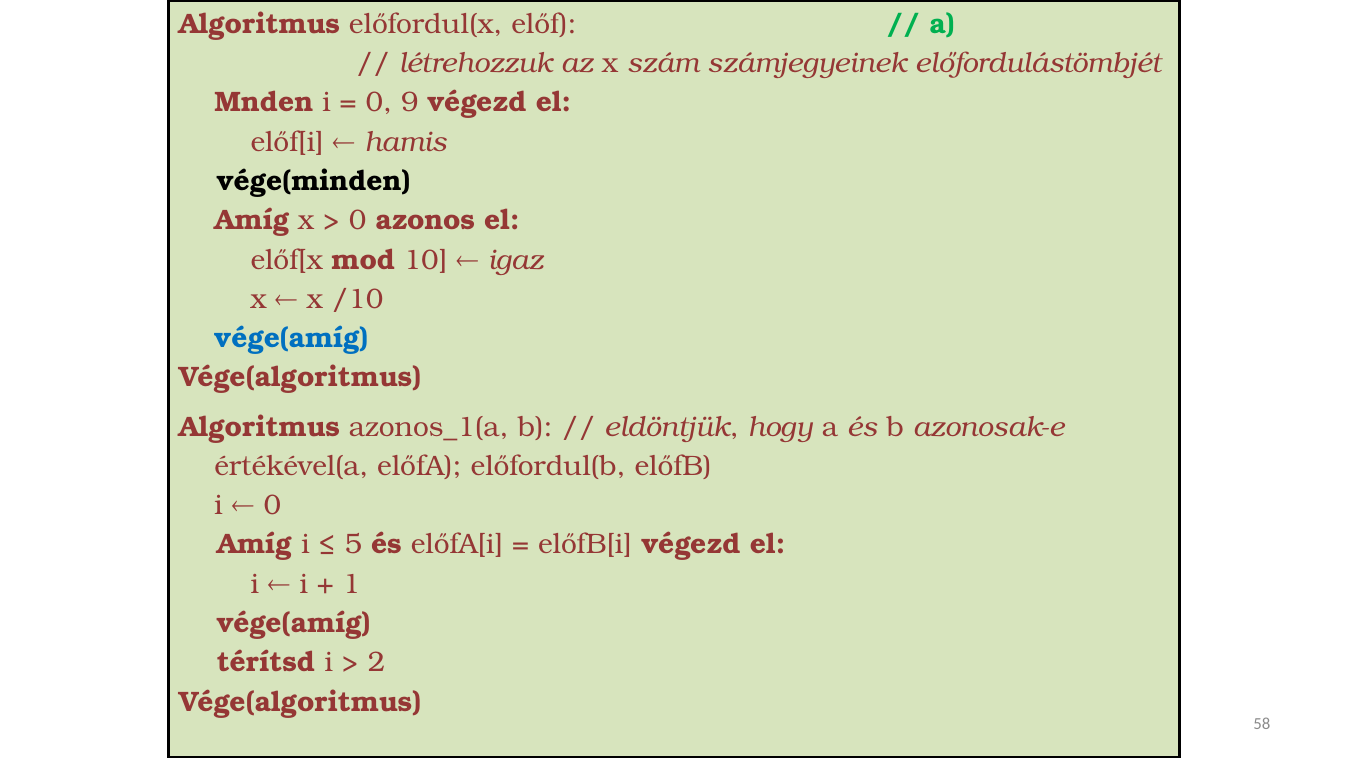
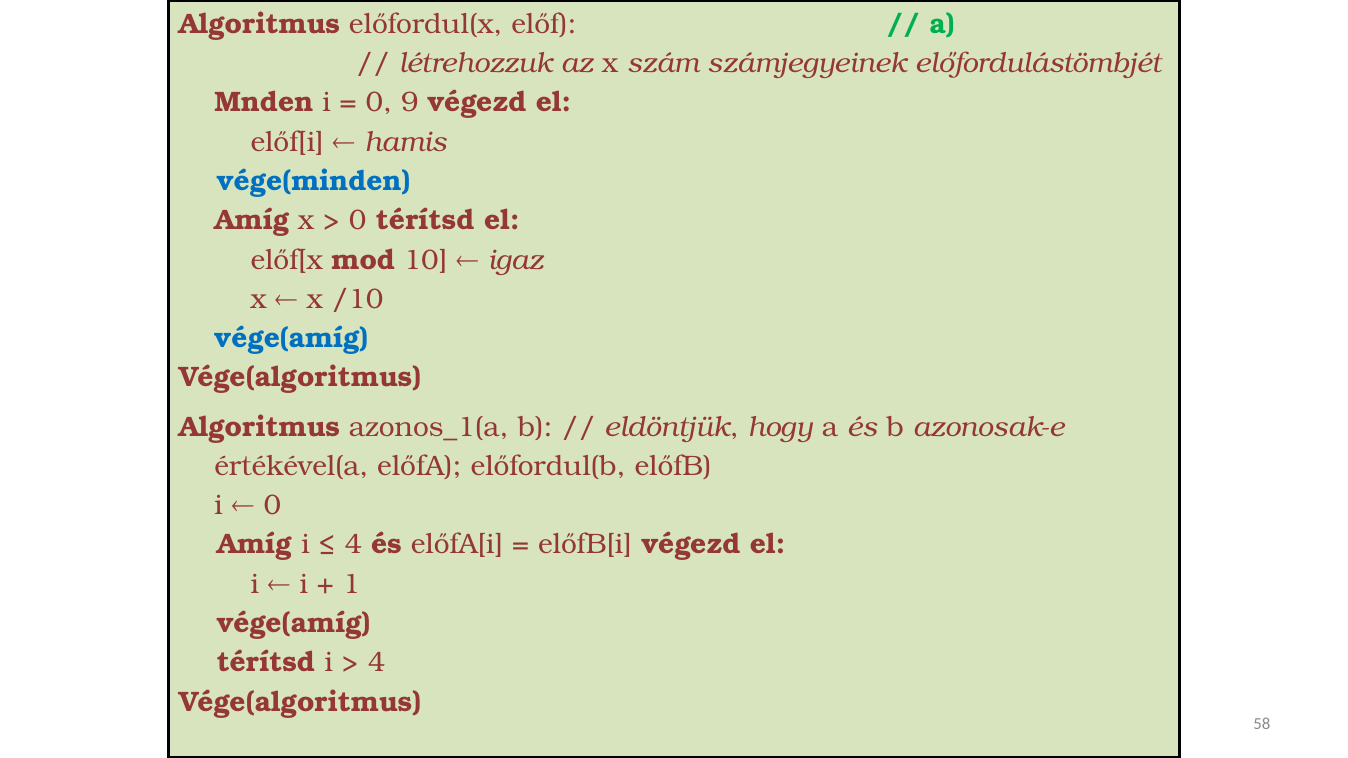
vége(minden colour: black -> blue
0 azonos: azonos -> térítsd
5 at (353, 545): 5 -> 4
2 at (377, 663): 2 -> 4
